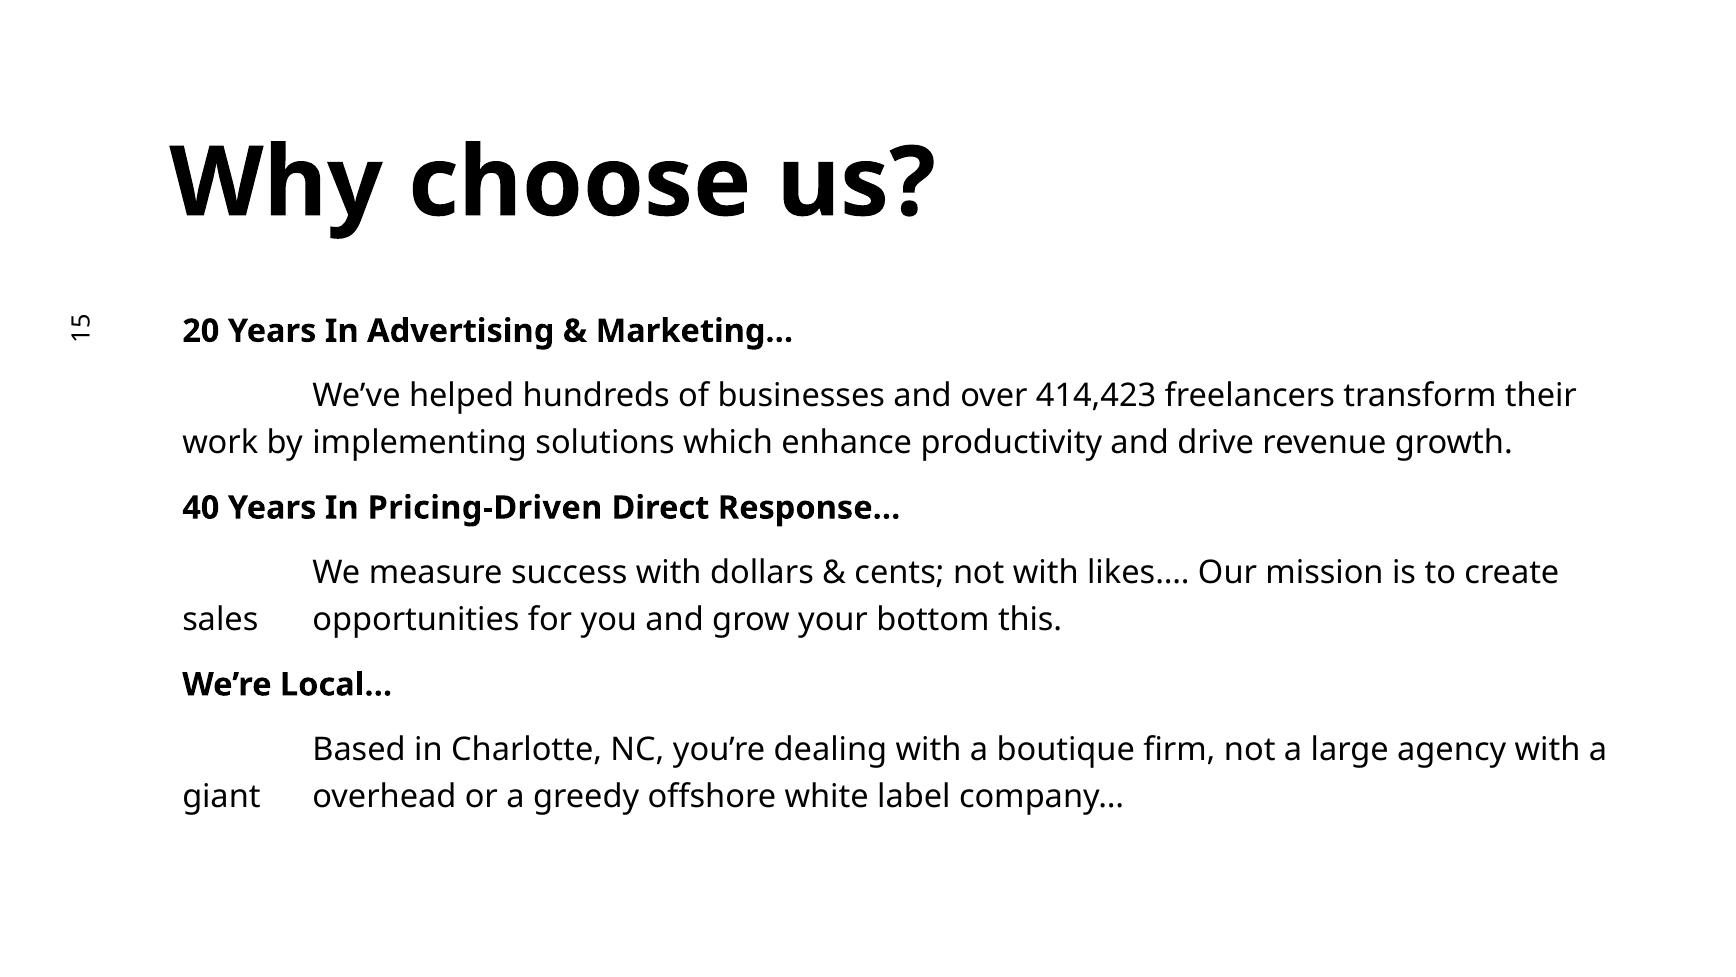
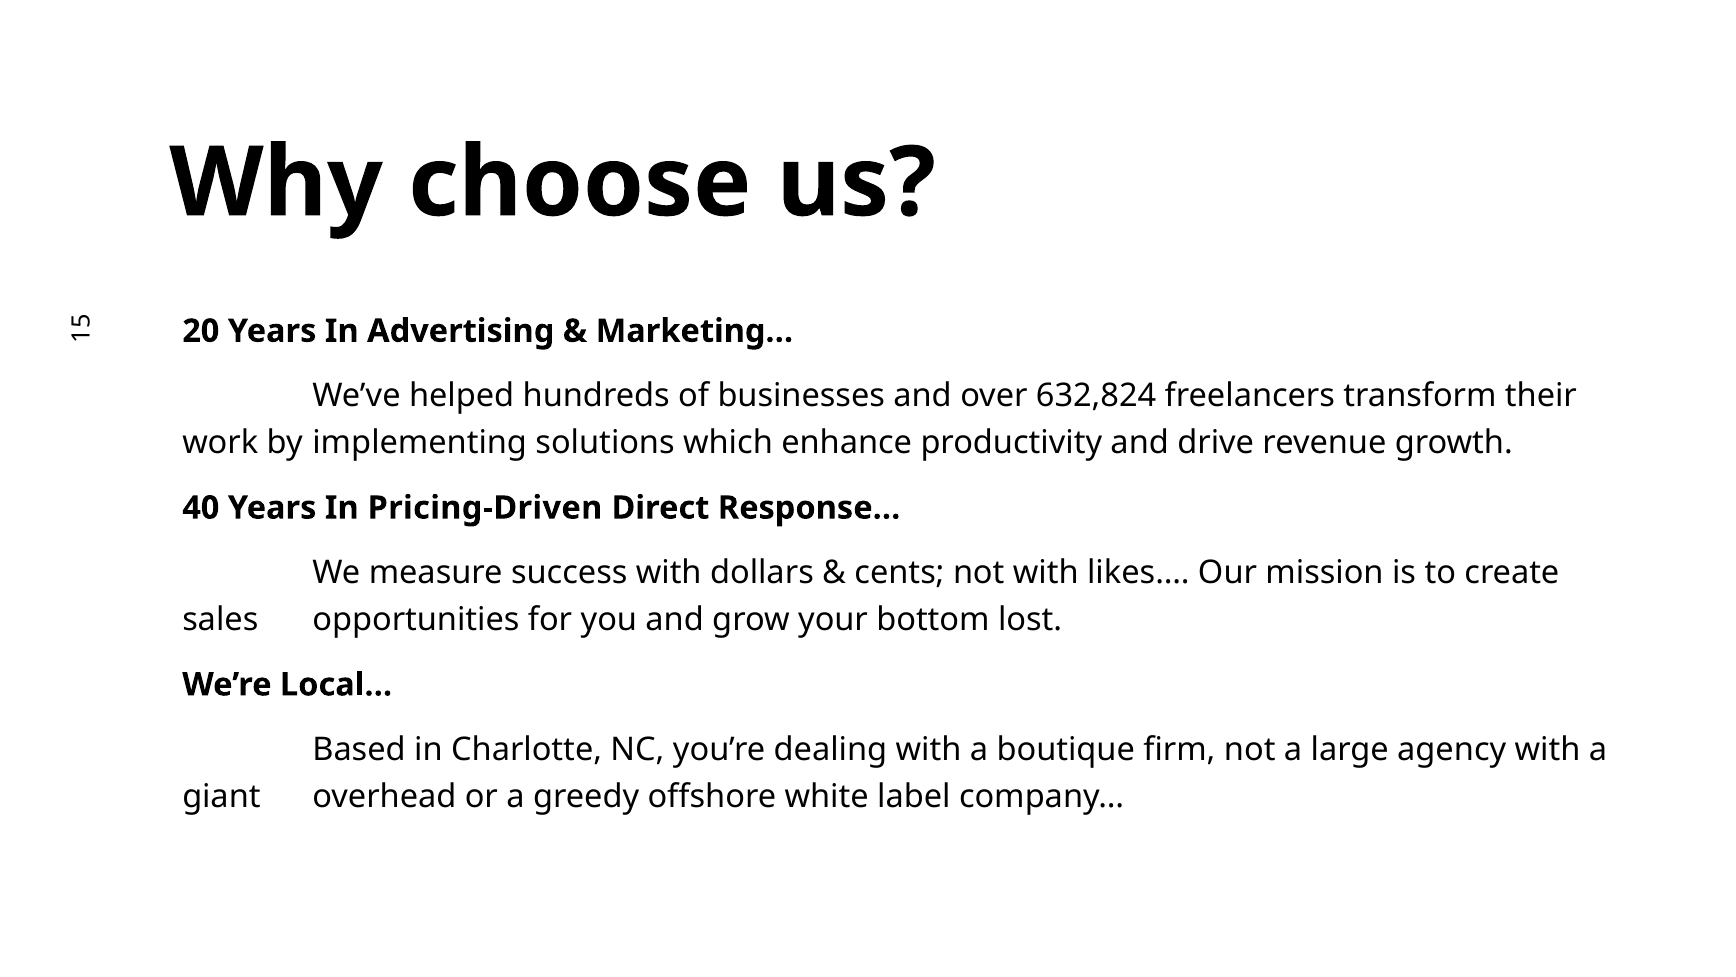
414,423: 414,423 -> 632,824
this: this -> lost
